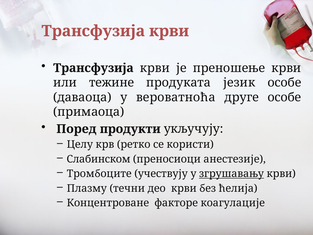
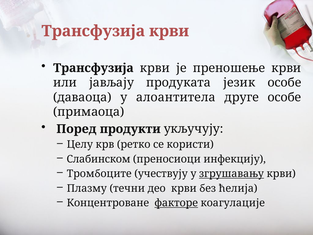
тежине: тежине -> јављају
вероватноћа: вероватноћа -> алоантитела
анестезије: анестезије -> инфекцију
факторе underline: none -> present
